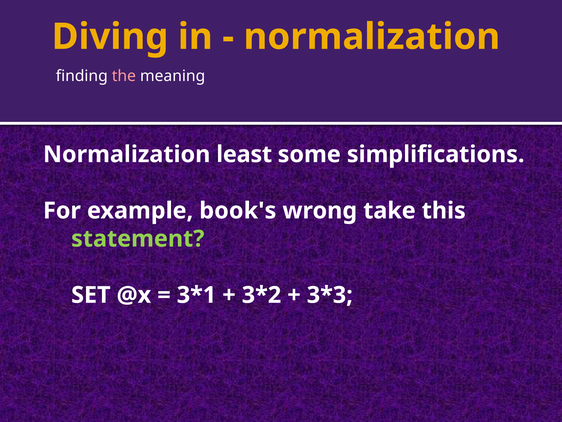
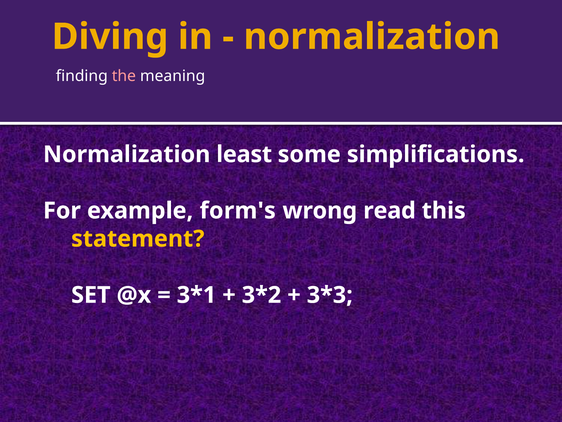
book's: book's -> form's
take: take -> read
statement colour: light green -> yellow
